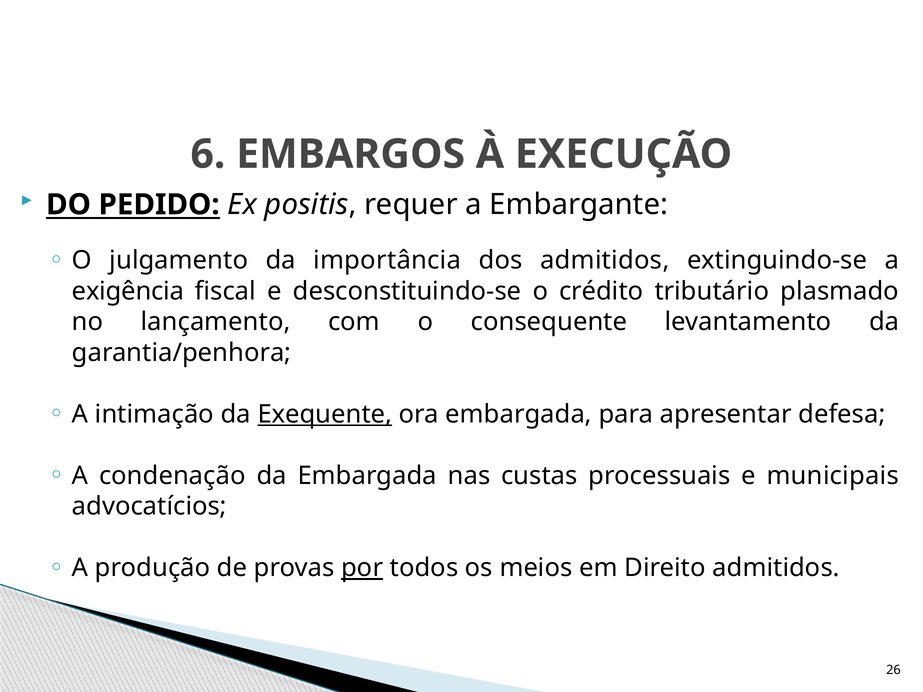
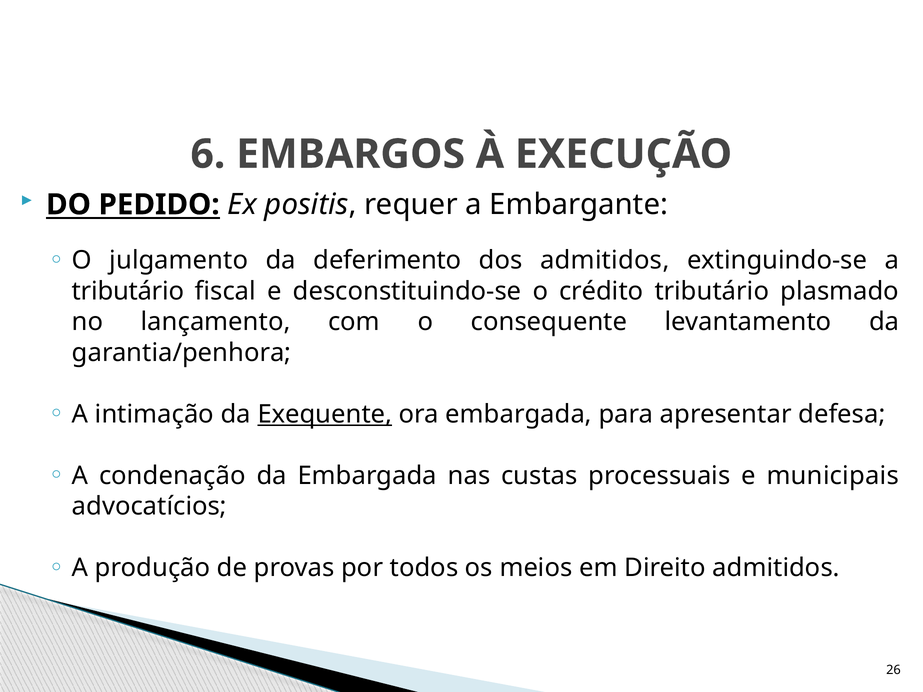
importância: importância -> deferimento
exigência at (128, 291): exigência -> tributário
por underline: present -> none
